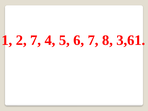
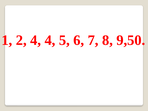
2 7: 7 -> 4
3,61: 3,61 -> 9,50
